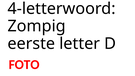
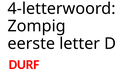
FOTO: FOTO -> DURF
